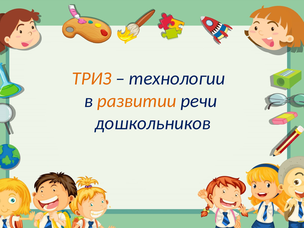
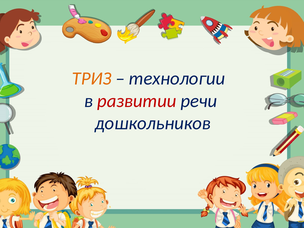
развитии colour: orange -> red
